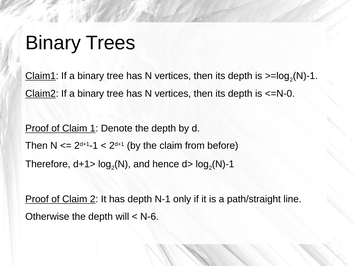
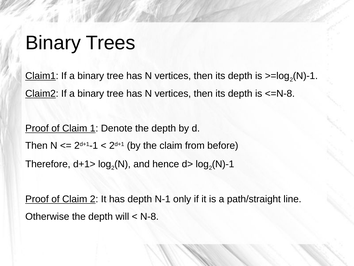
<=N-0: <=N-0 -> <=N-8
N-6: N-6 -> N-8
